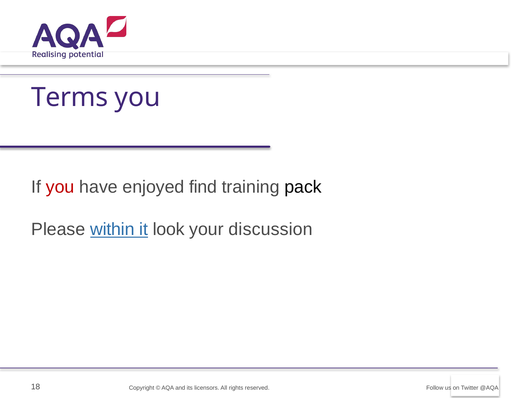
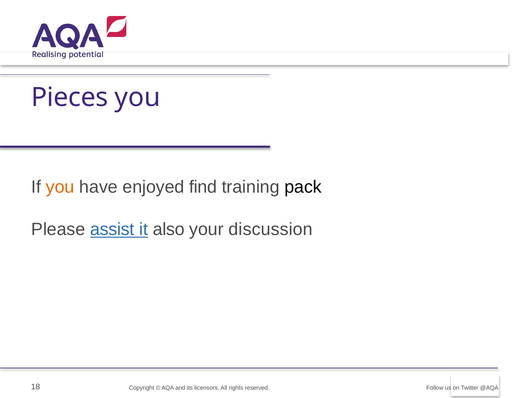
Terms: Terms -> Pieces
you at (60, 187) colour: red -> orange
within: within -> assist
look: look -> also
